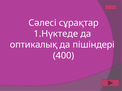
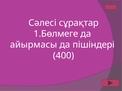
1.Нүктеде: 1.Нүктеде -> 1.Бөлмеге
оптикалық: оптикалық -> айырмасы
